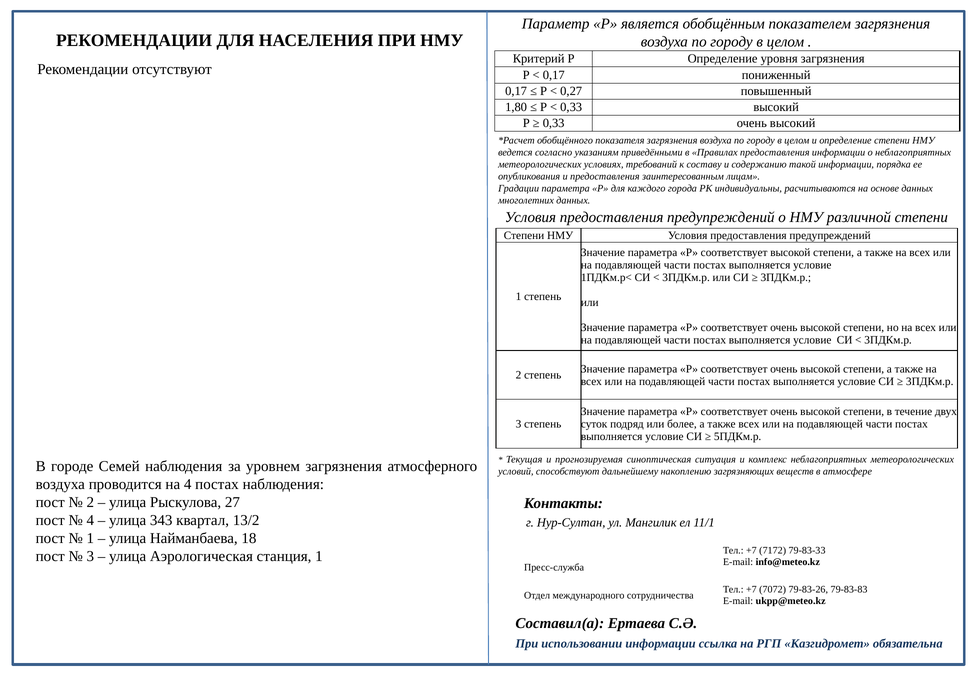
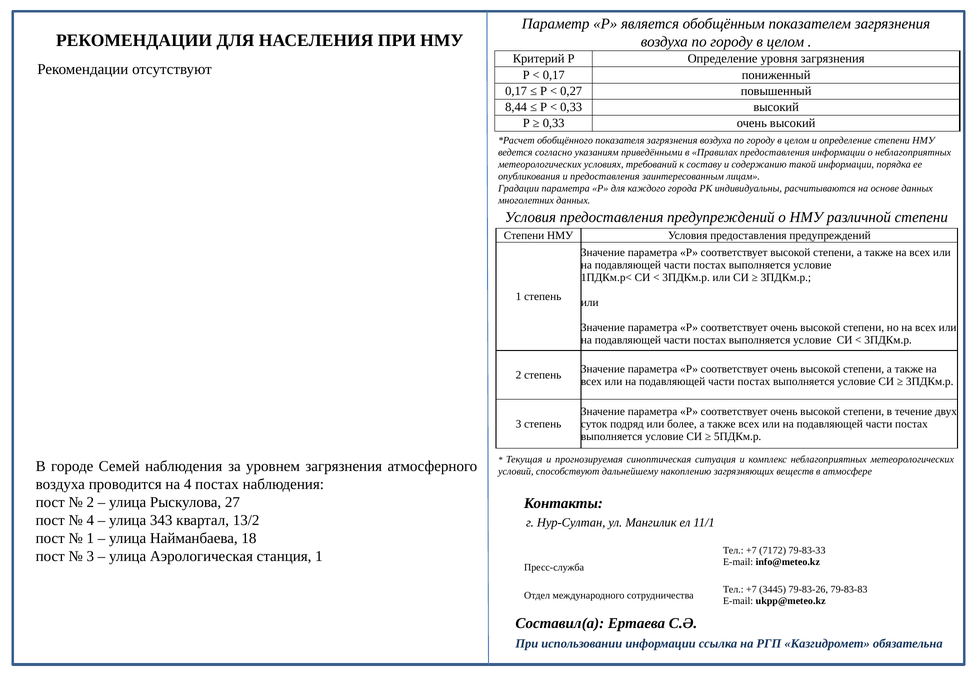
1,80: 1,80 -> 8,44
7072: 7072 -> 3445
